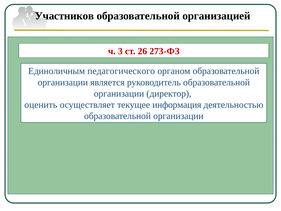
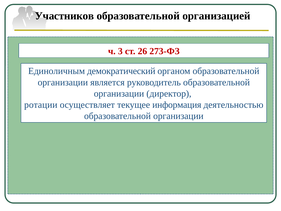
педагогического: педагогического -> демократический
оценить: оценить -> ротации
